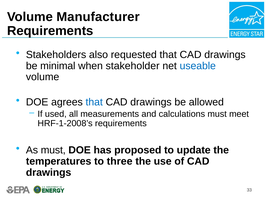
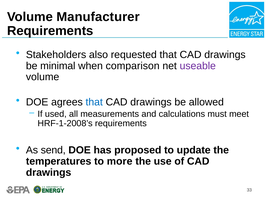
stakeholder: stakeholder -> comparison
useable colour: blue -> purple
As must: must -> send
three: three -> more
